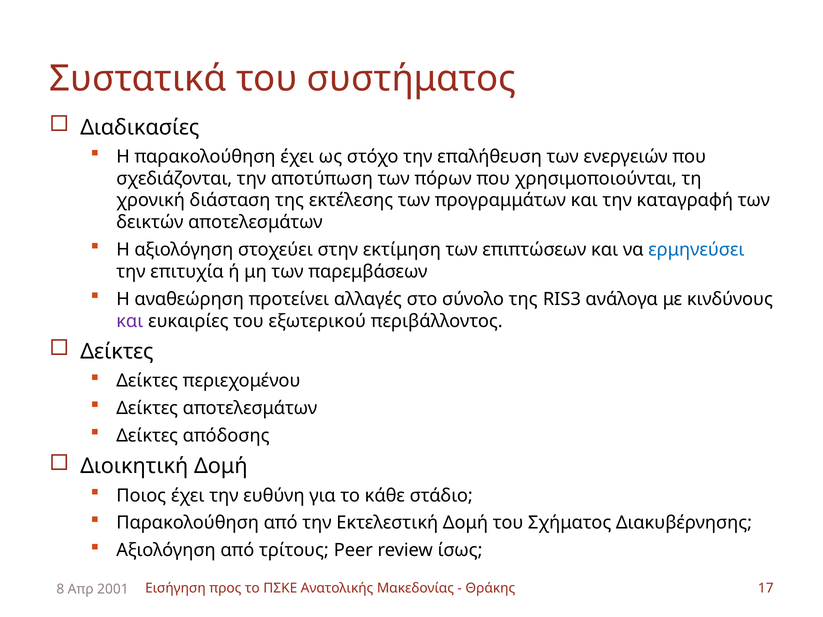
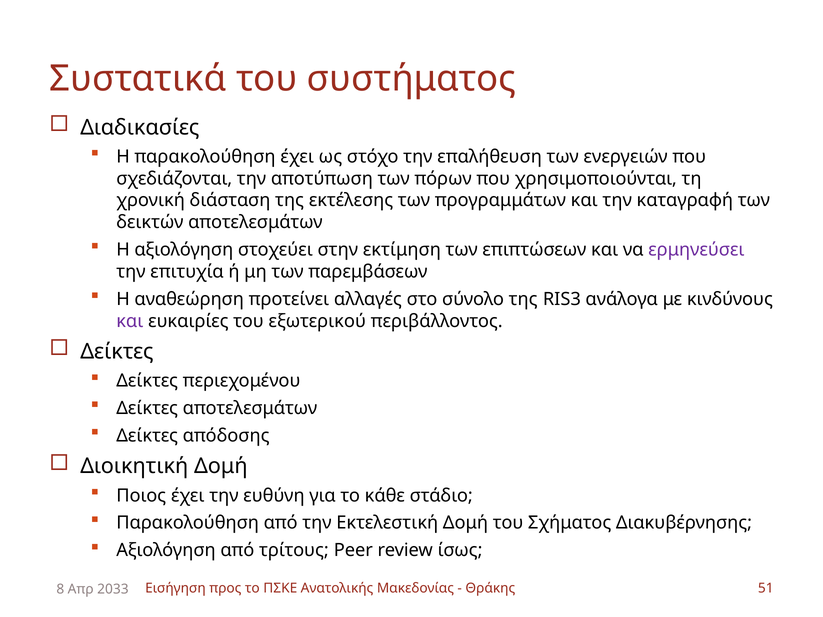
ερμηνεύσει colour: blue -> purple
17: 17 -> 51
2001: 2001 -> 2033
